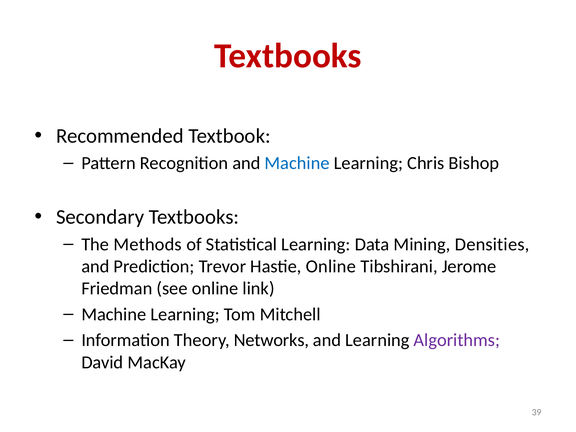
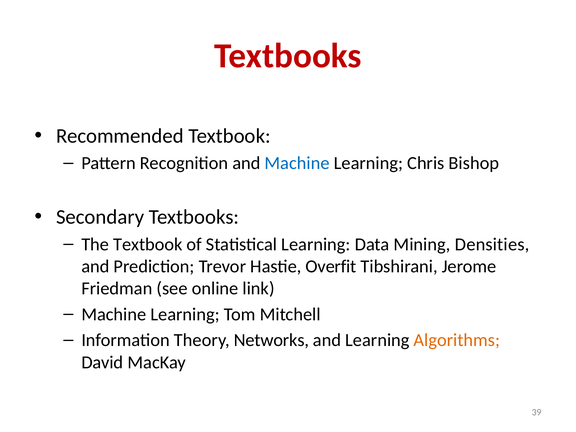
The Methods: Methods -> Textbook
Hastie Online: Online -> Overfit
Algorithms colour: purple -> orange
